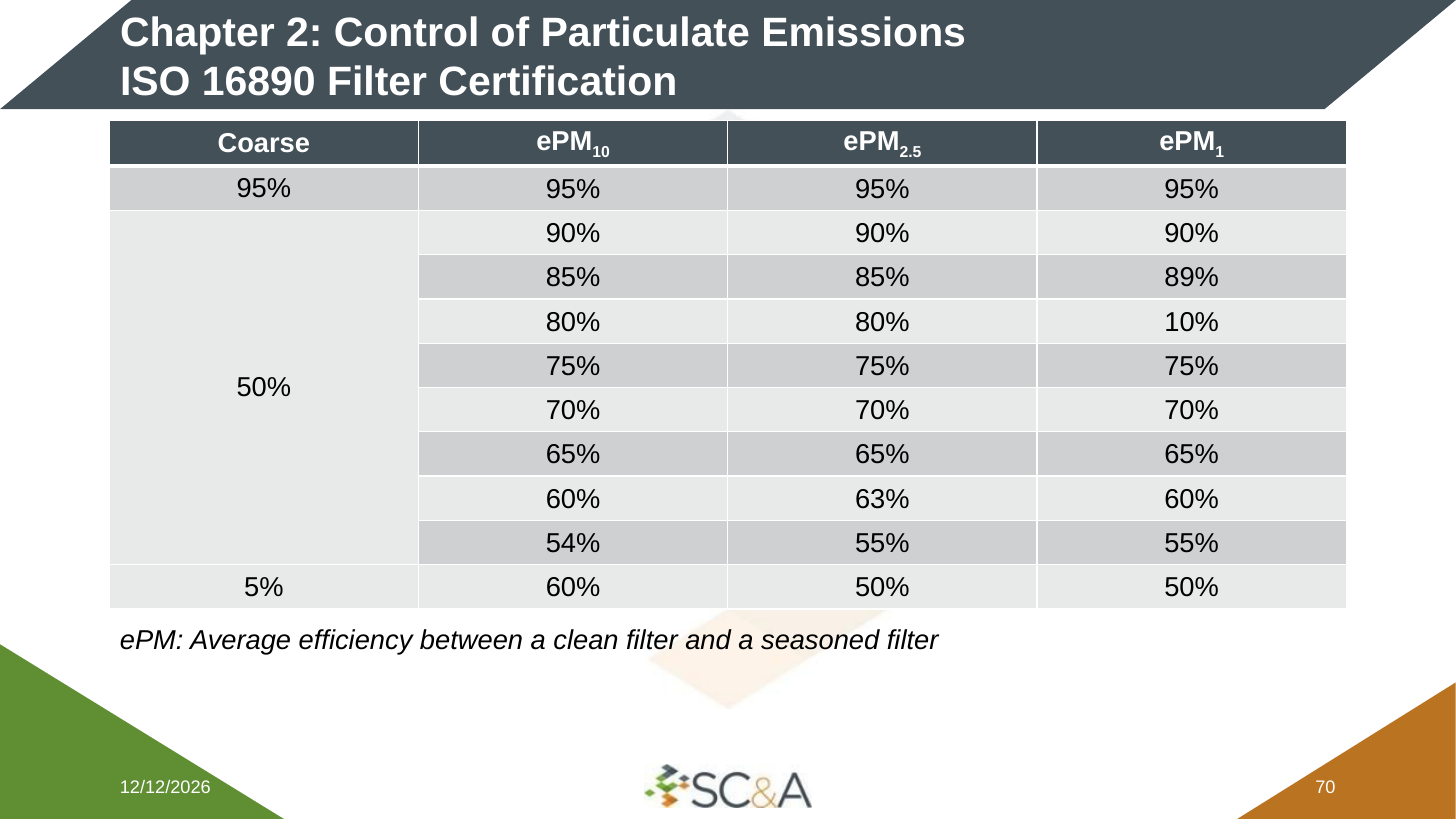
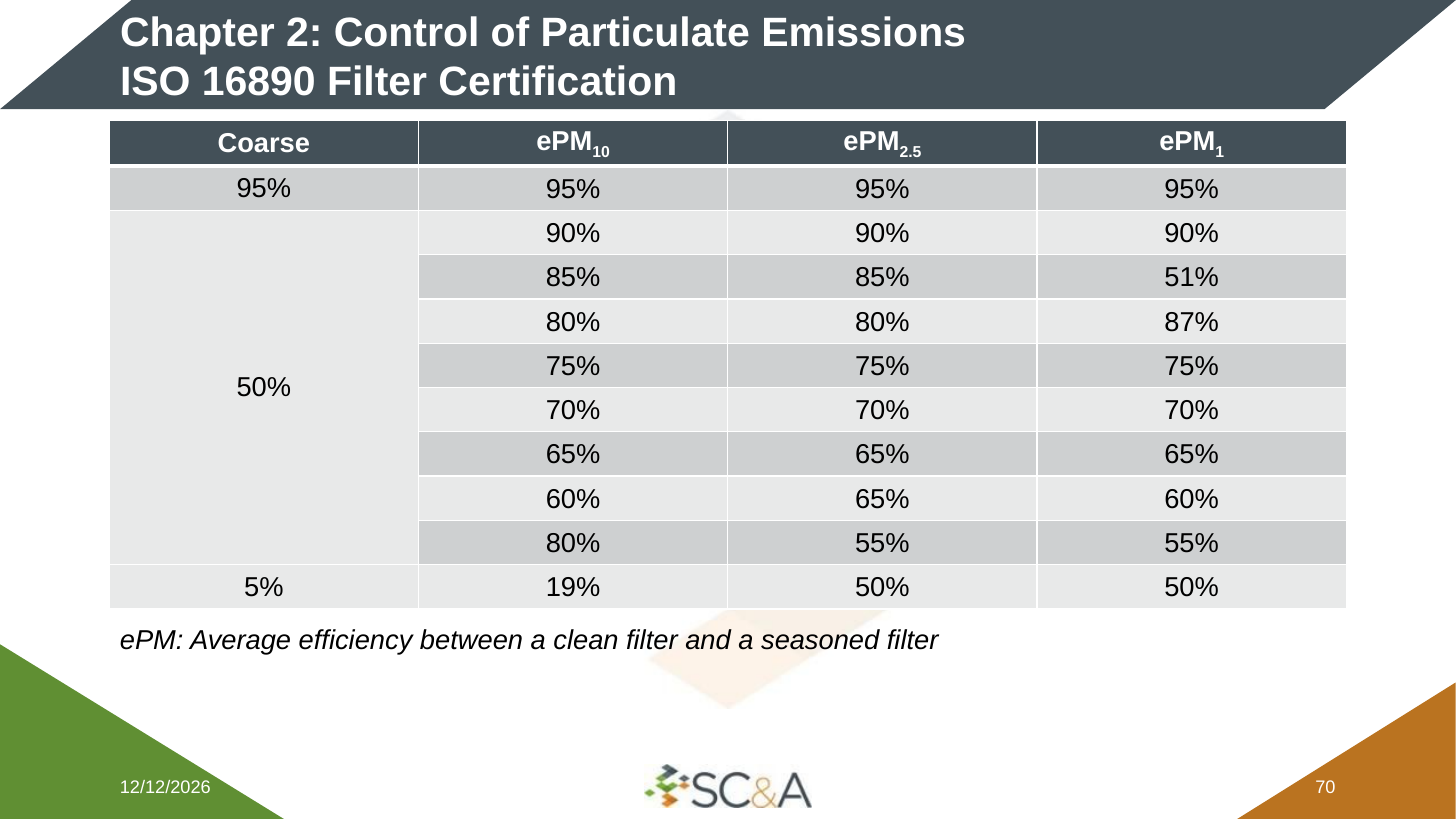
89%: 89% -> 51%
10%: 10% -> 87%
60% 63%: 63% -> 65%
54% at (573, 543): 54% -> 80%
5% 60%: 60% -> 19%
